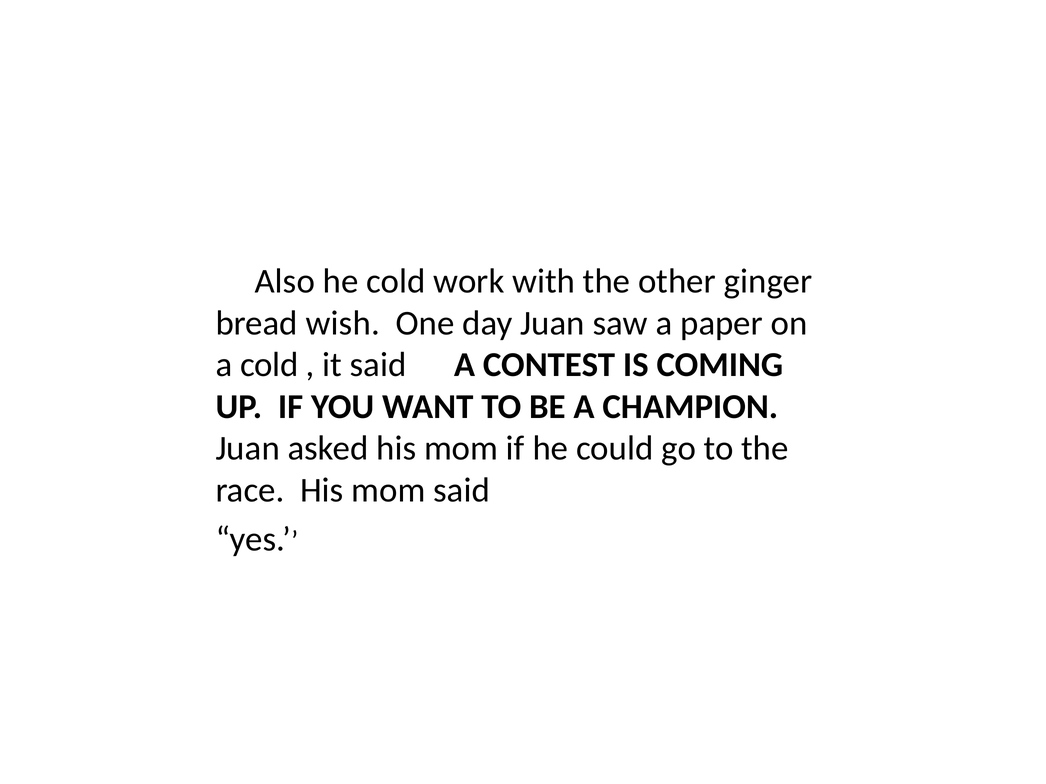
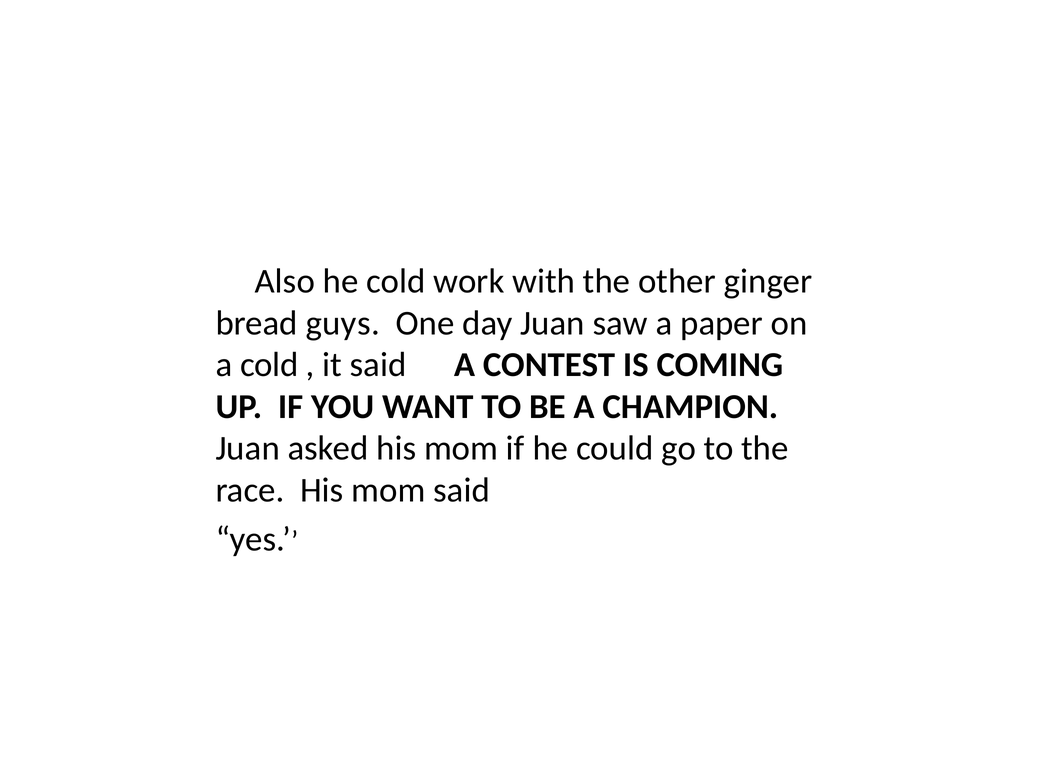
wish: wish -> guys
